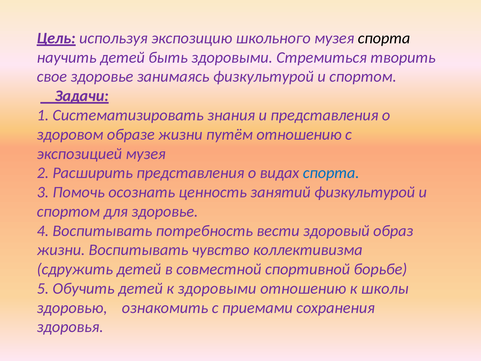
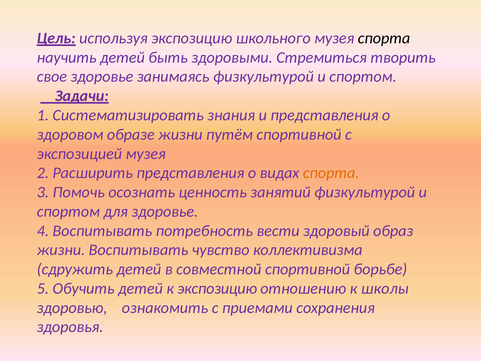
путём отношению: отношению -> спортивной
спорта at (331, 173) colour: blue -> orange
к здоровыми: здоровыми -> экспозицию
